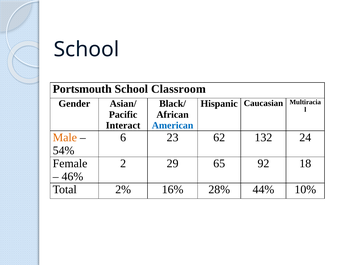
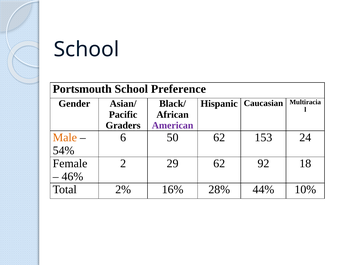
Classroom: Classroom -> Preference
Interact: Interact -> Graders
American colour: blue -> purple
23: 23 -> 50
132: 132 -> 153
29 65: 65 -> 62
